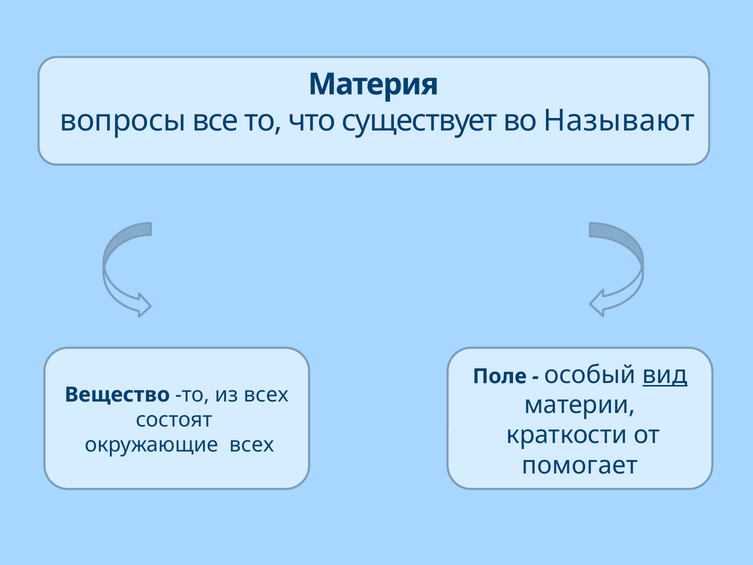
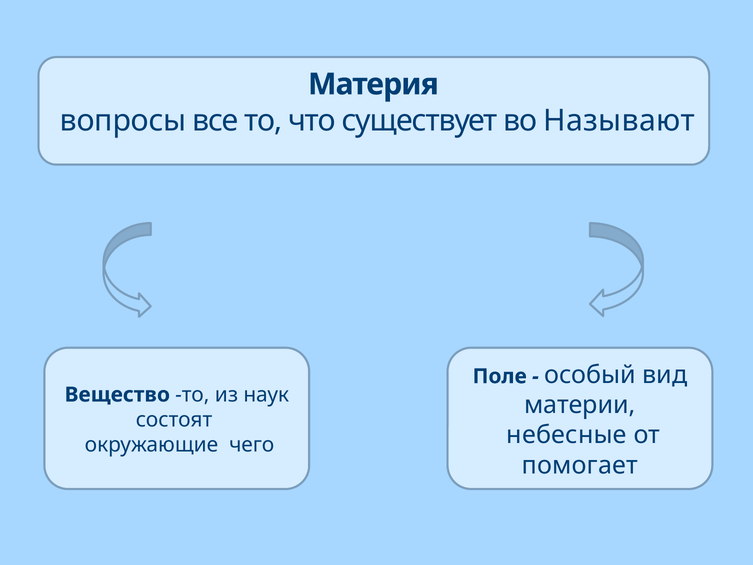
вид underline: present -> none
из всех: всех -> наук
краткости: краткости -> небесные
окружающие всех: всех -> чего
